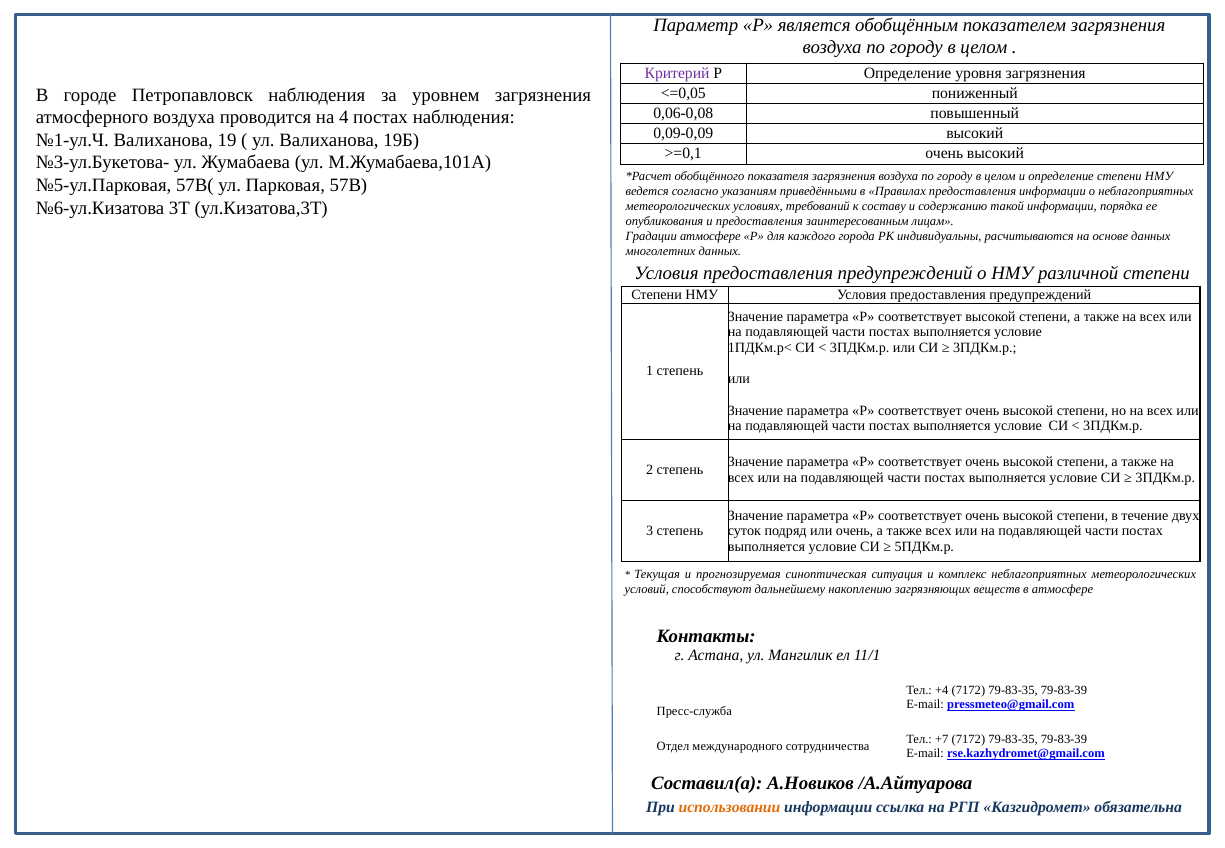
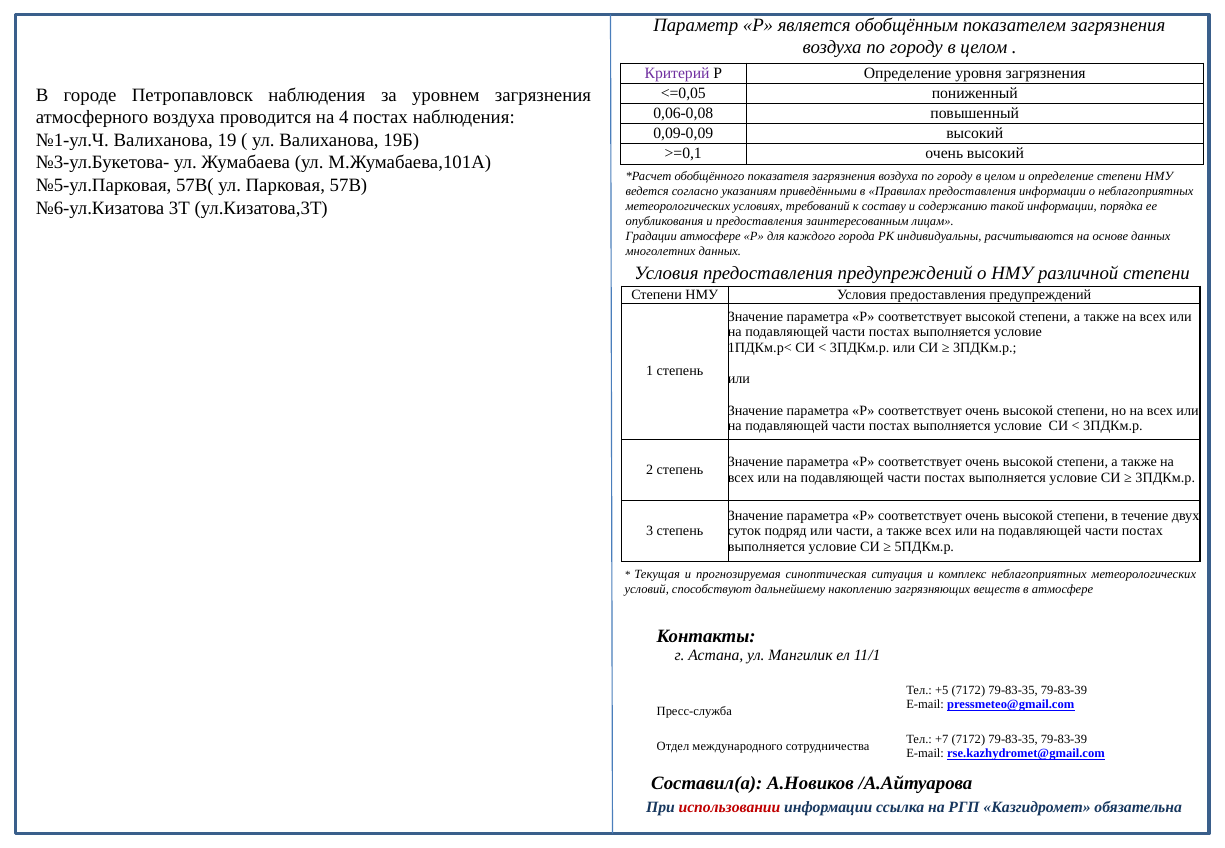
или очень: очень -> части
+4: +4 -> +5
использовании colour: orange -> red
